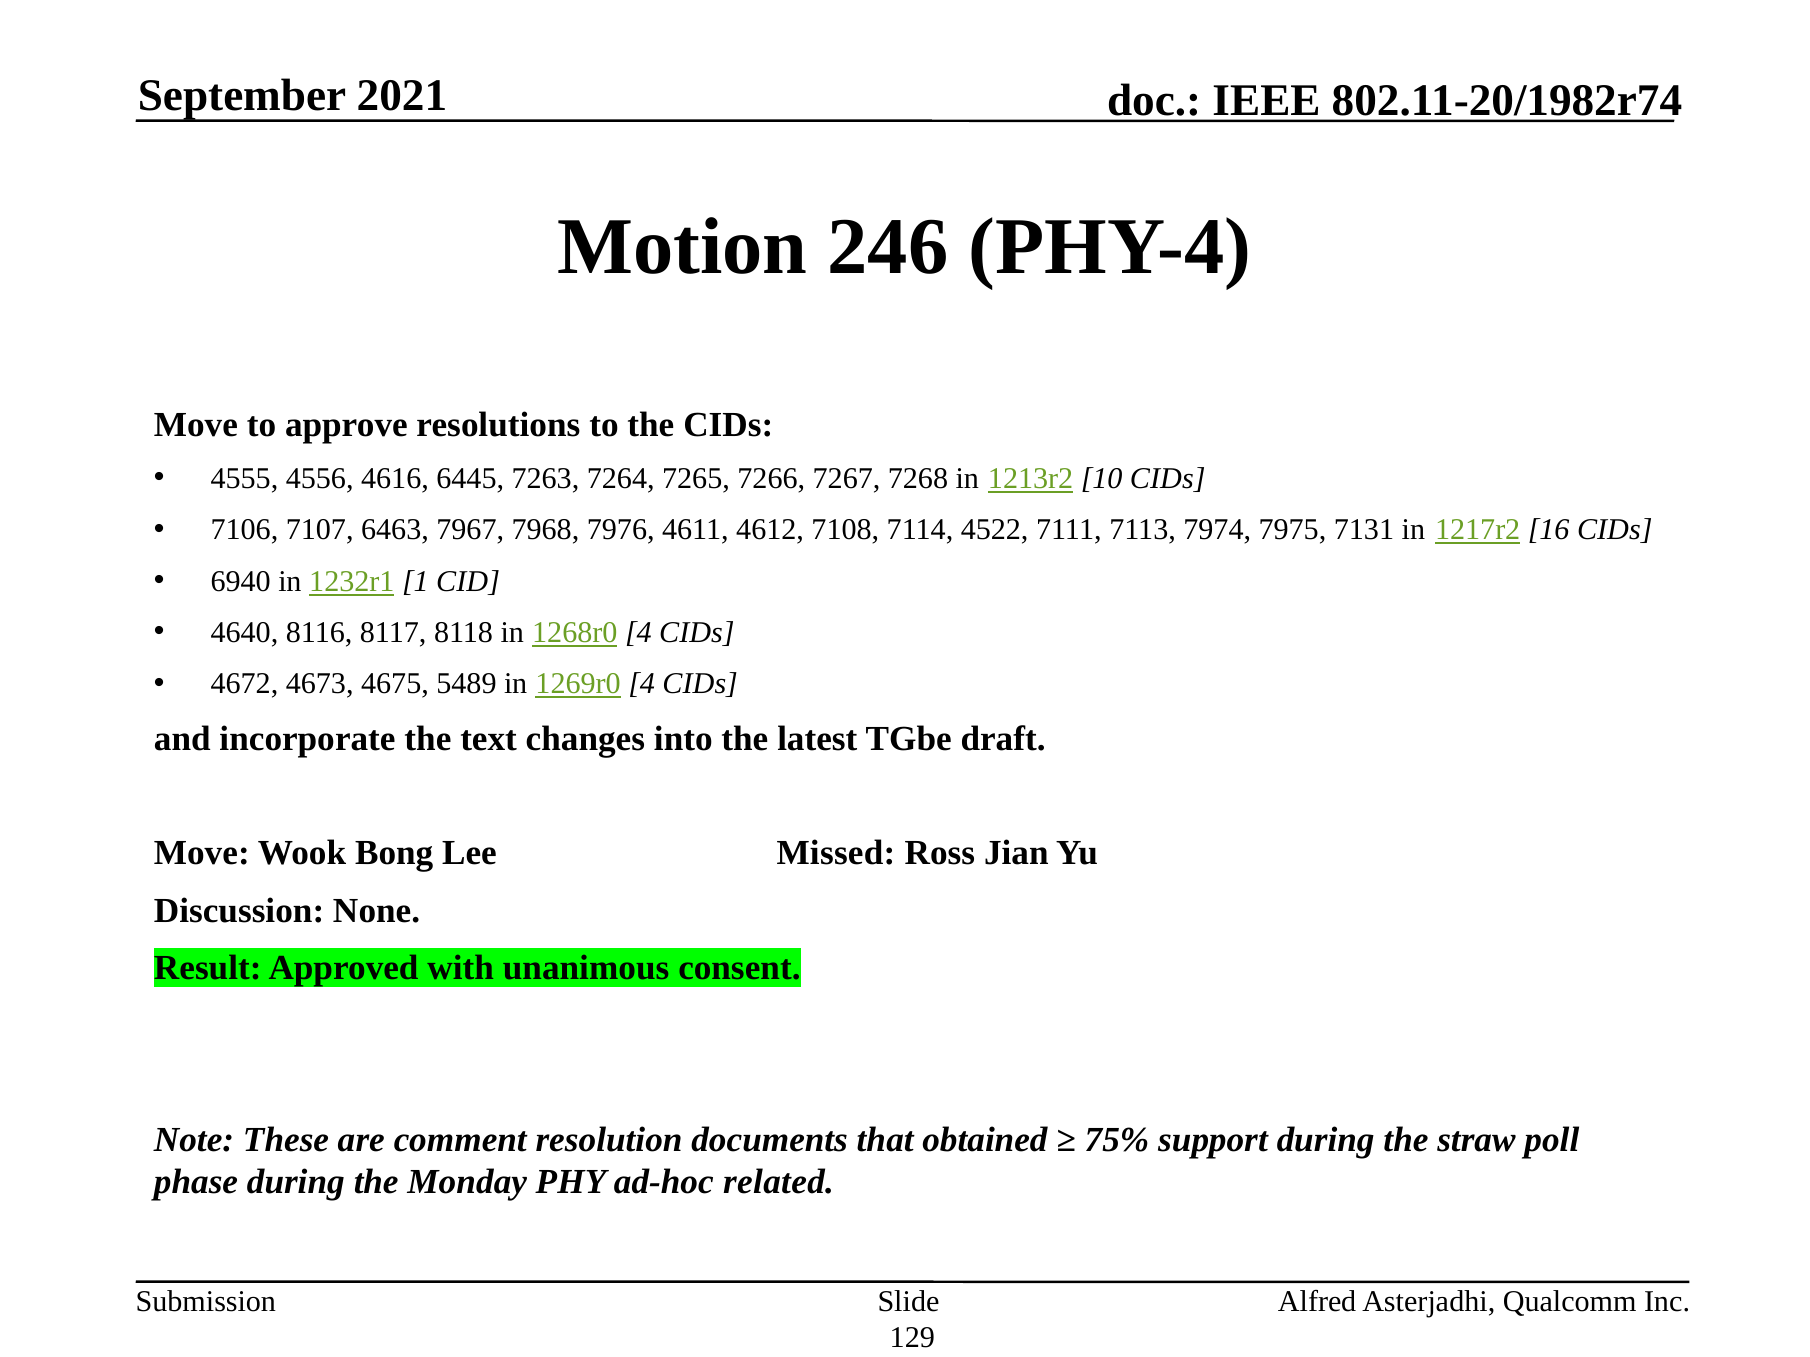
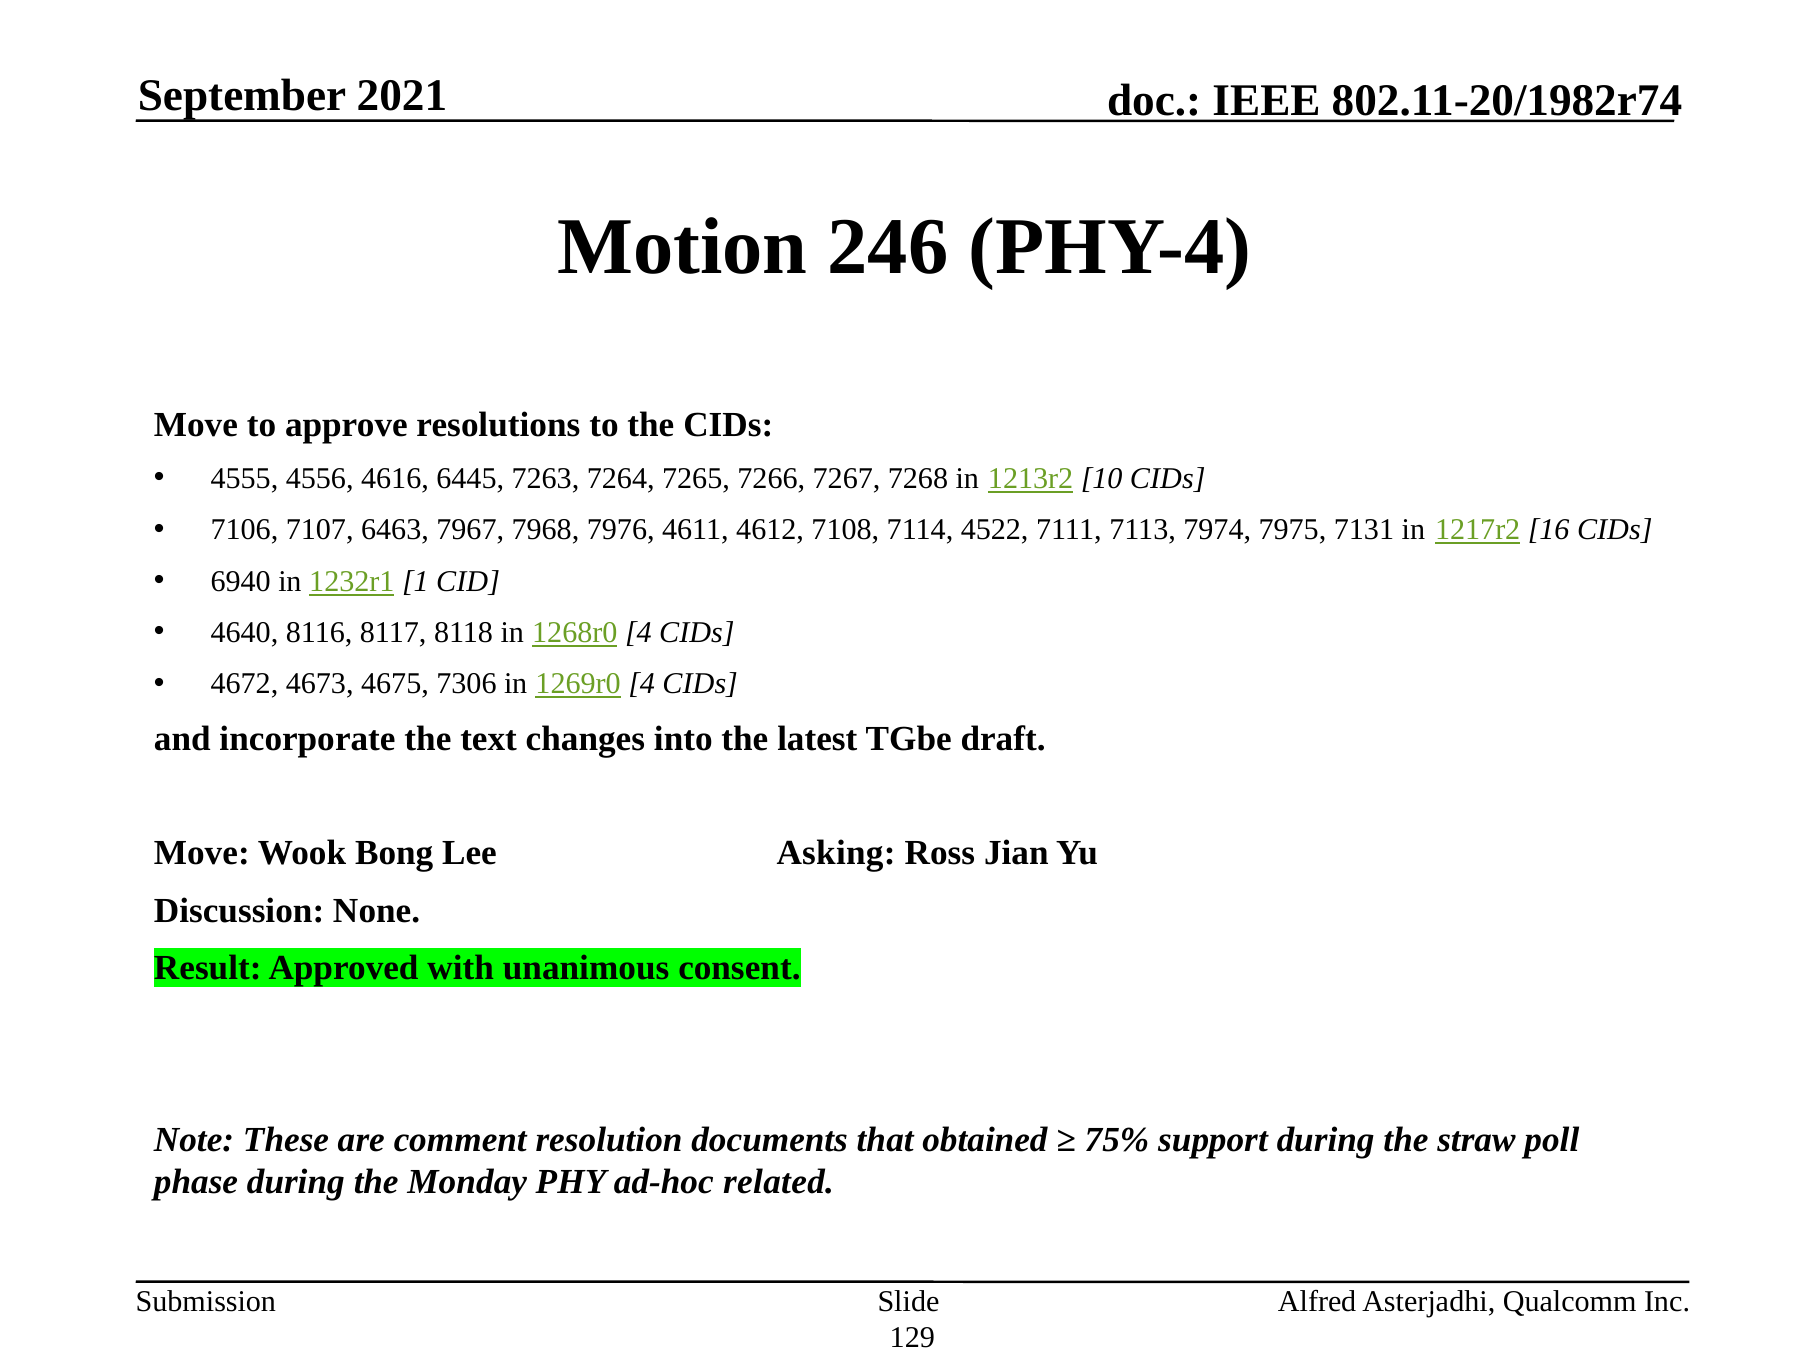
5489: 5489 -> 7306
Missed: Missed -> Asking
